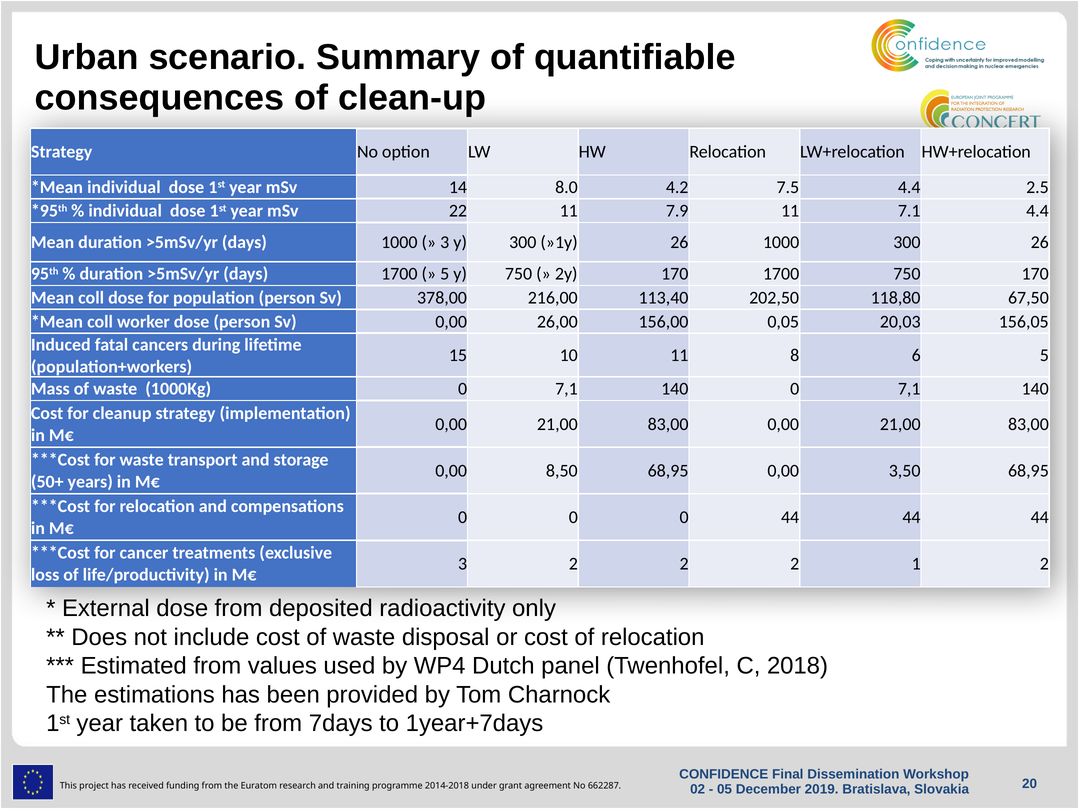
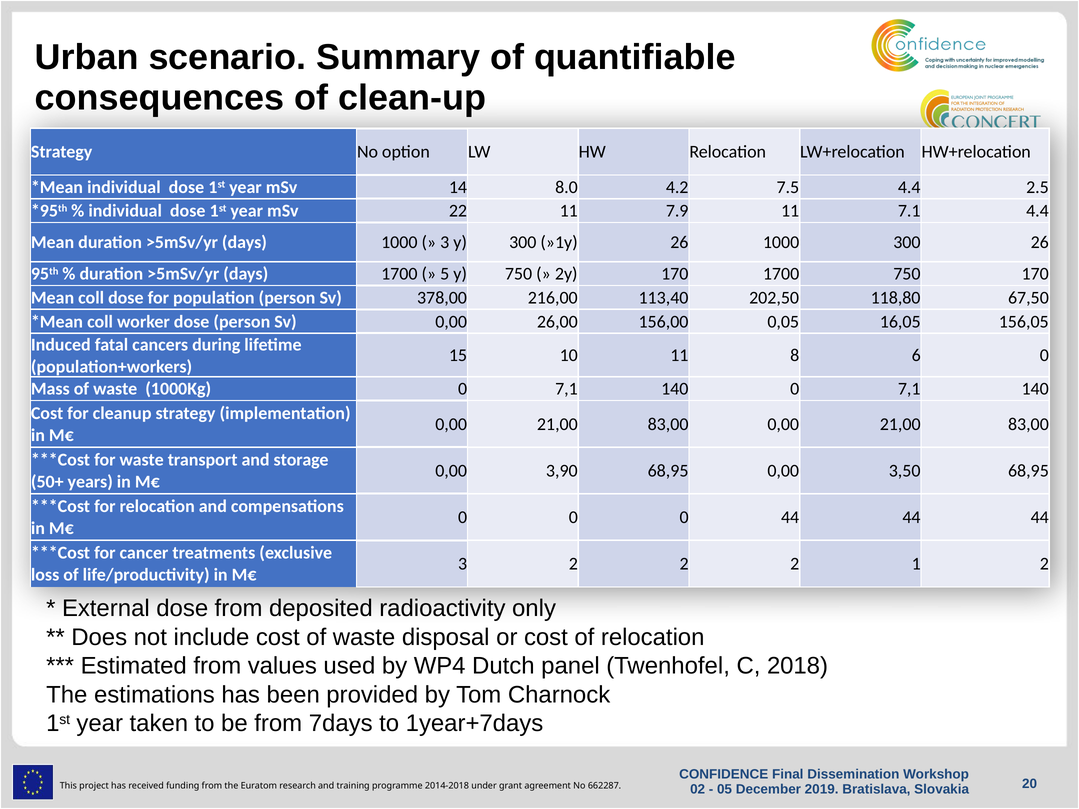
20,03: 20,03 -> 16,05
6 5: 5 -> 0
8,50: 8,50 -> 3,90
